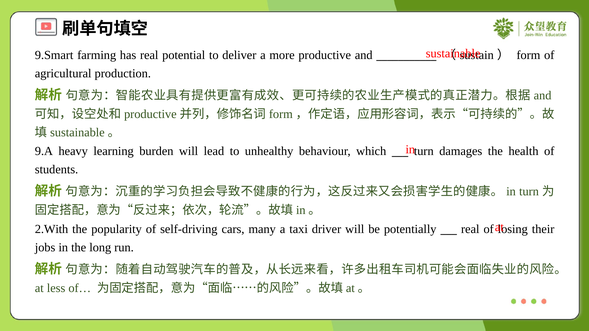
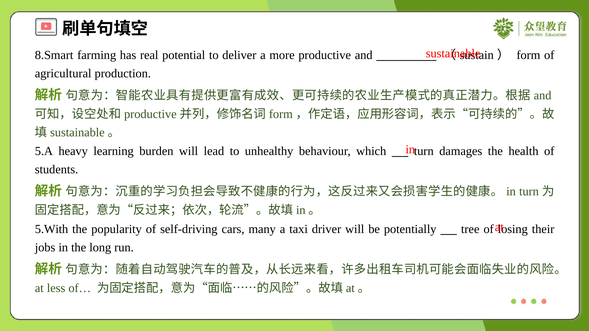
9.Smart: 9.Smart -> 8.Smart
9.A: 9.A -> 5.A
2.With: 2.With -> 5.With
real at (470, 229): real -> tree
